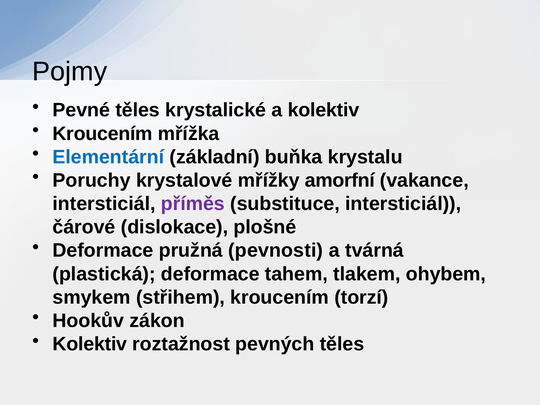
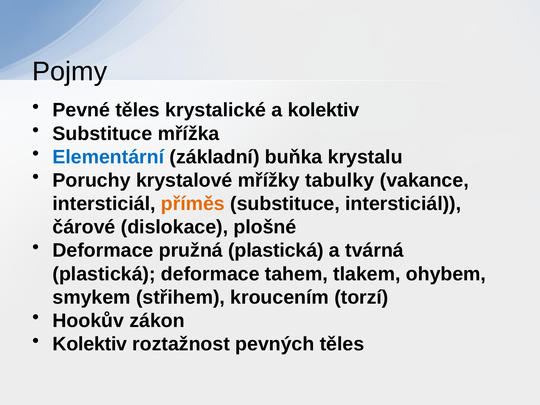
Kroucením at (103, 134): Kroucením -> Substituce
amorfní: amorfní -> tabulky
příměs colour: purple -> orange
pružná pevnosti: pevnosti -> plastická
